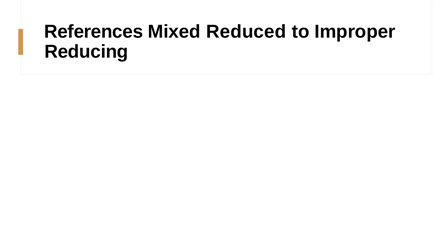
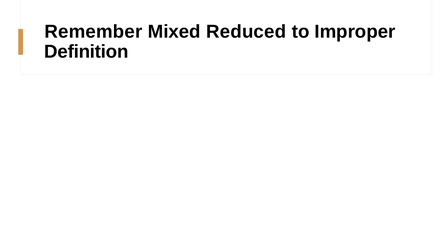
References: References -> Remember
Reducing: Reducing -> Definition
